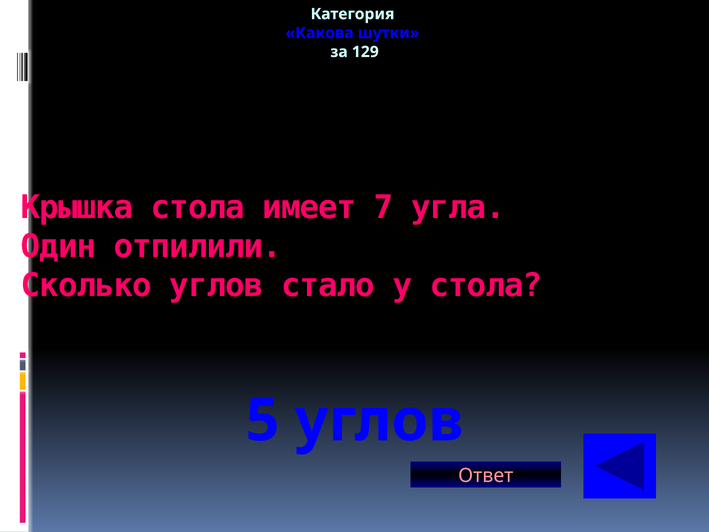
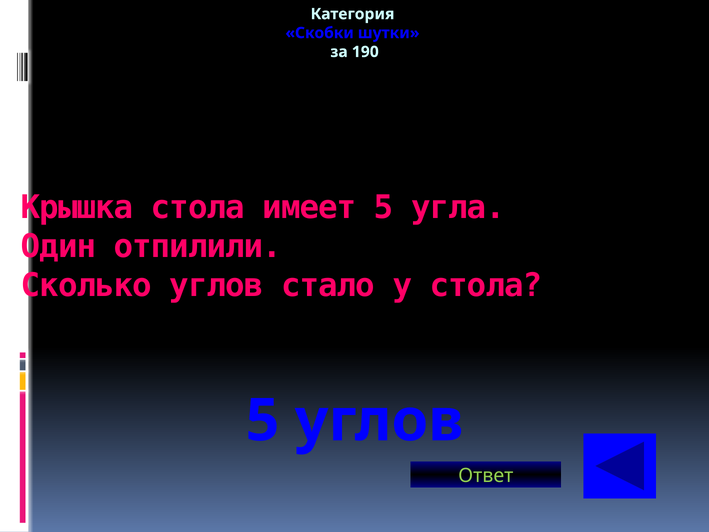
Какова: Какова -> Скобки
129: 129 -> 190
имеет 7: 7 -> 5
Ответ colour: pink -> light green
